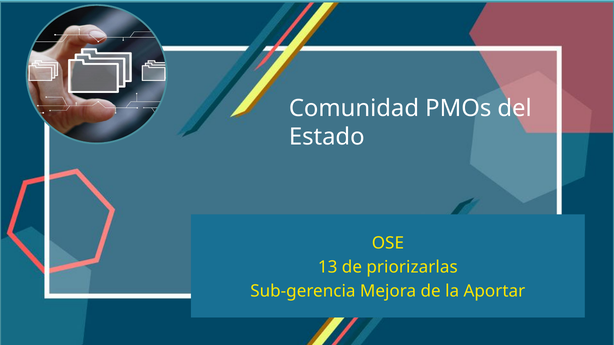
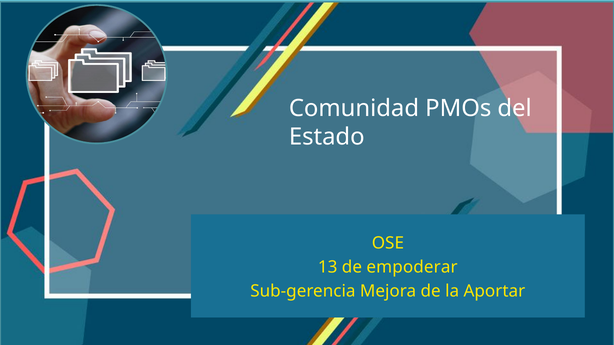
priorizarlas: priorizarlas -> empoderar
